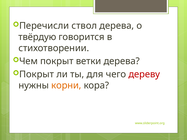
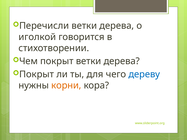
Перечисли ствол: ствол -> ветки
твёрдую: твёрдую -> иголкой
дереву colour: red -> blue
